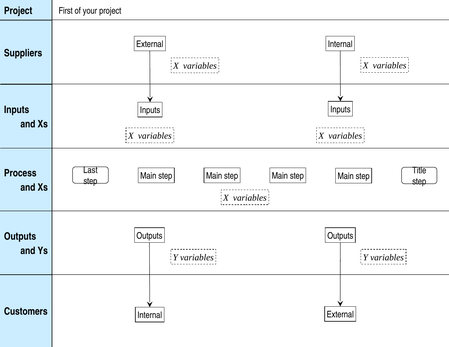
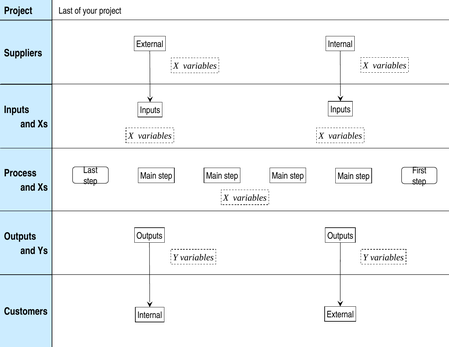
First at (66, 11): First -> Last
Title: Title -> First
